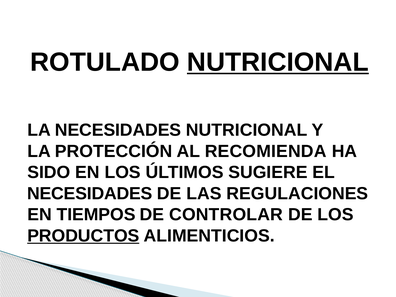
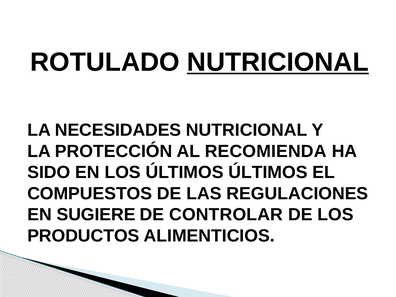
ÚLTIMOS SUGIERE: SUGIERE -> ÚLTIMOS
NECESIDADES at (90, 194): NECESIDADES -> COMPUESTOS
TIEMPOS: TIEMPOS -> SUGIERE
PRODUCTOS underline: present -> none
